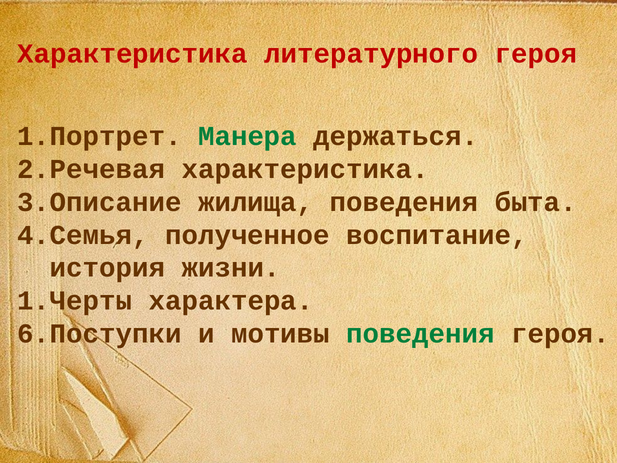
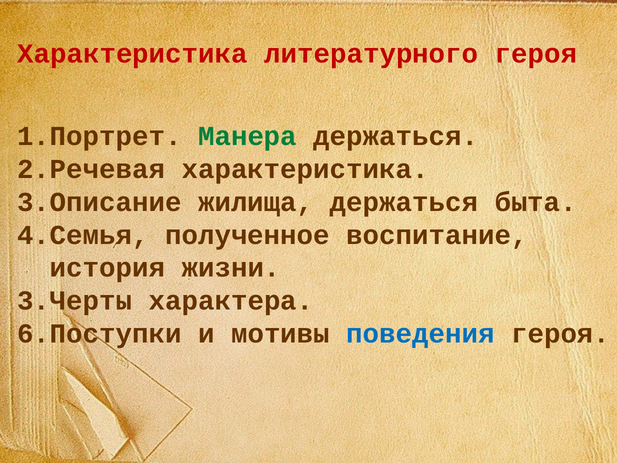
жилища поведения: поведения -> держаться
1.Черты: 1.Черты -> 3.Черты
поведения at (420, 334) colour: green -> blue
